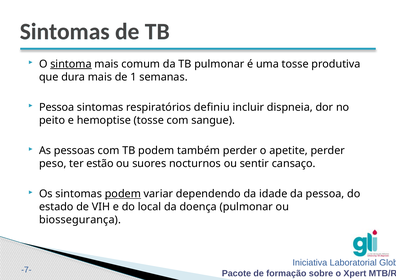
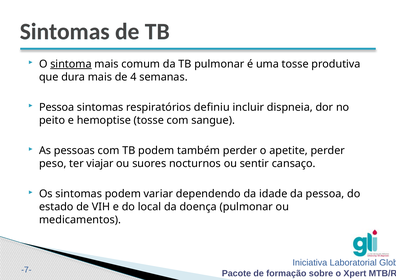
1: 1 -> 4
estão: estão -> viajar
podem at (123, 194) underline: present -> none
biossegurança: biossegurança -> medicamentos
